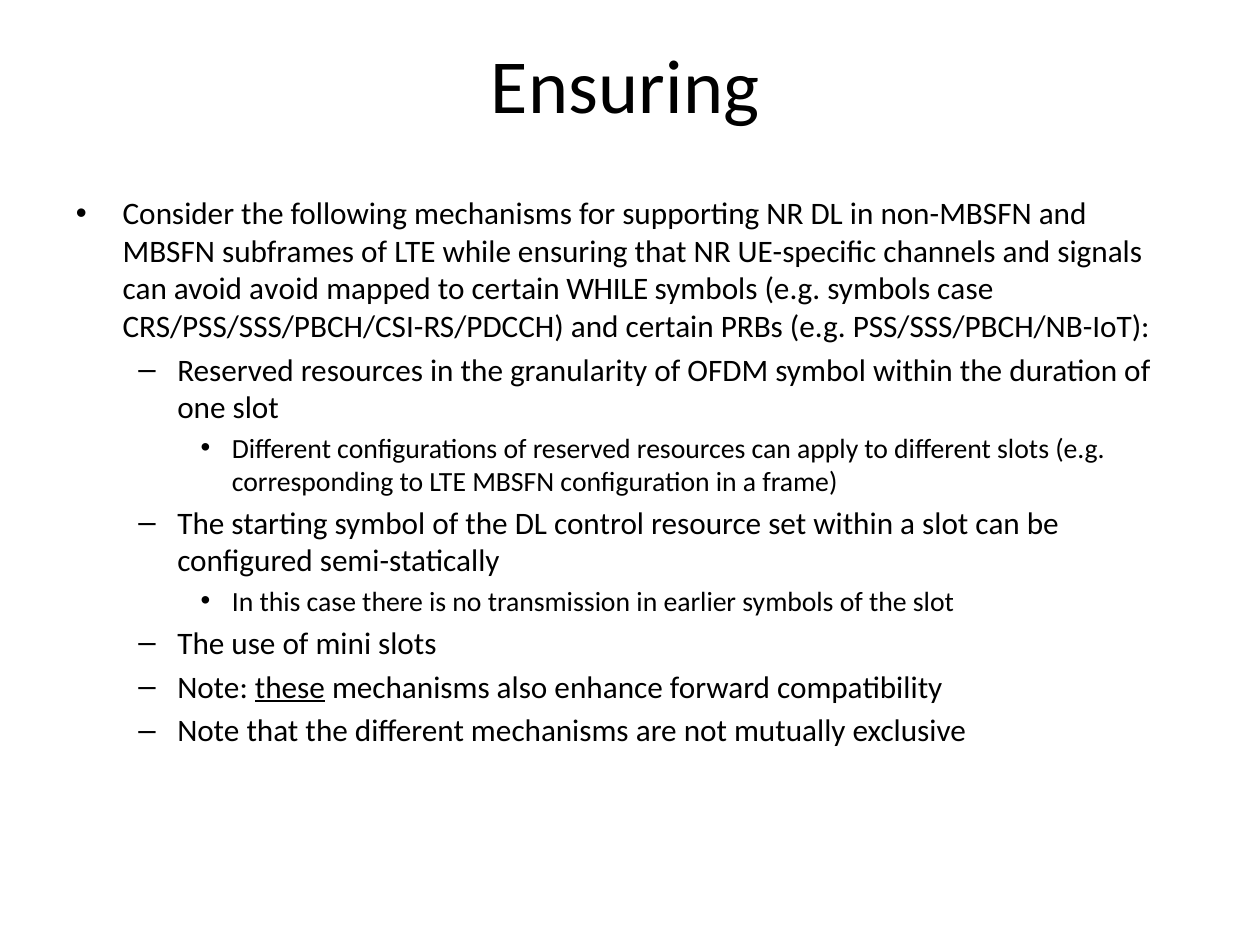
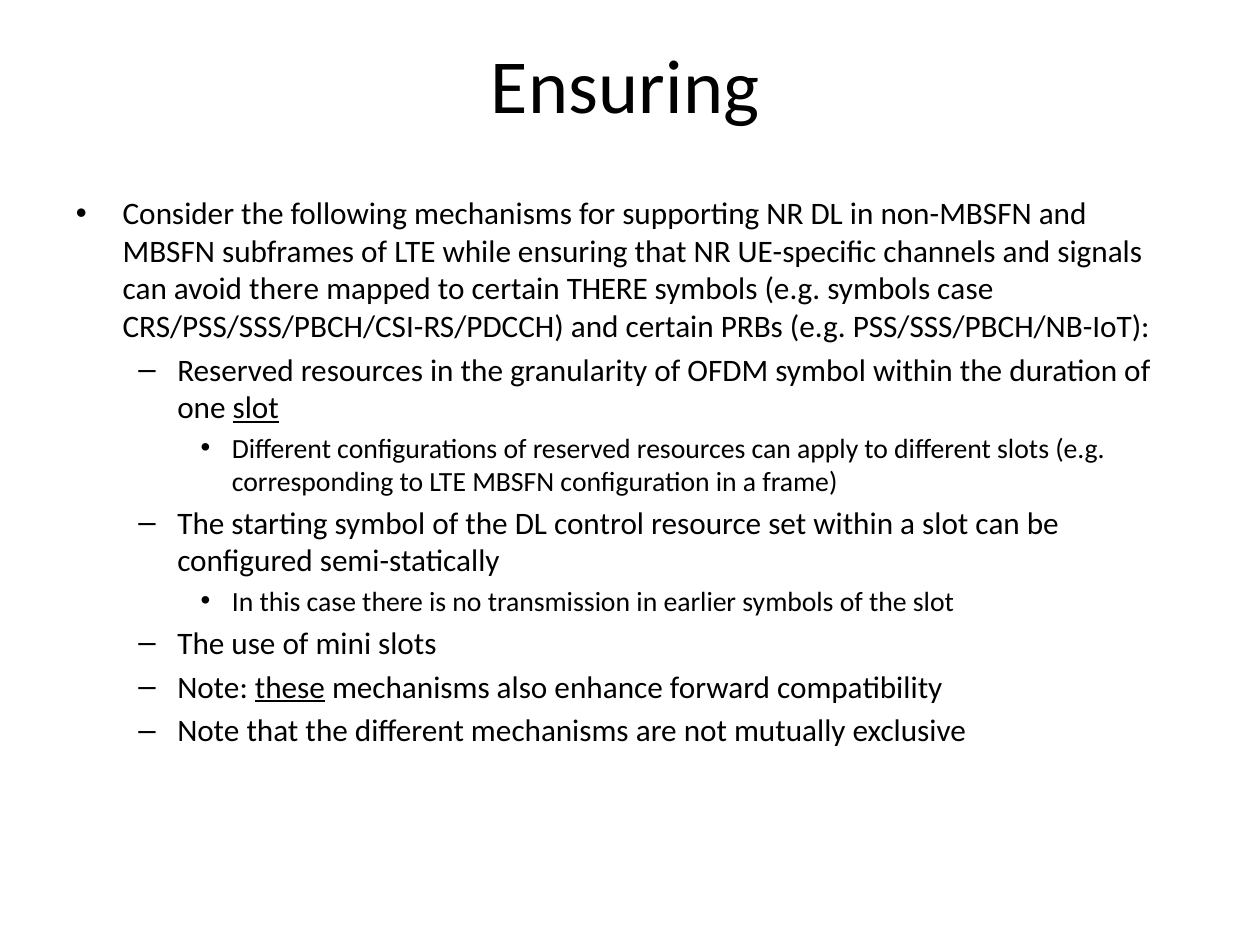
avoid avoid: avoid -> there
certain WHILE: WHILE -> THERE
slot at (256, 408) underline: none -> present
